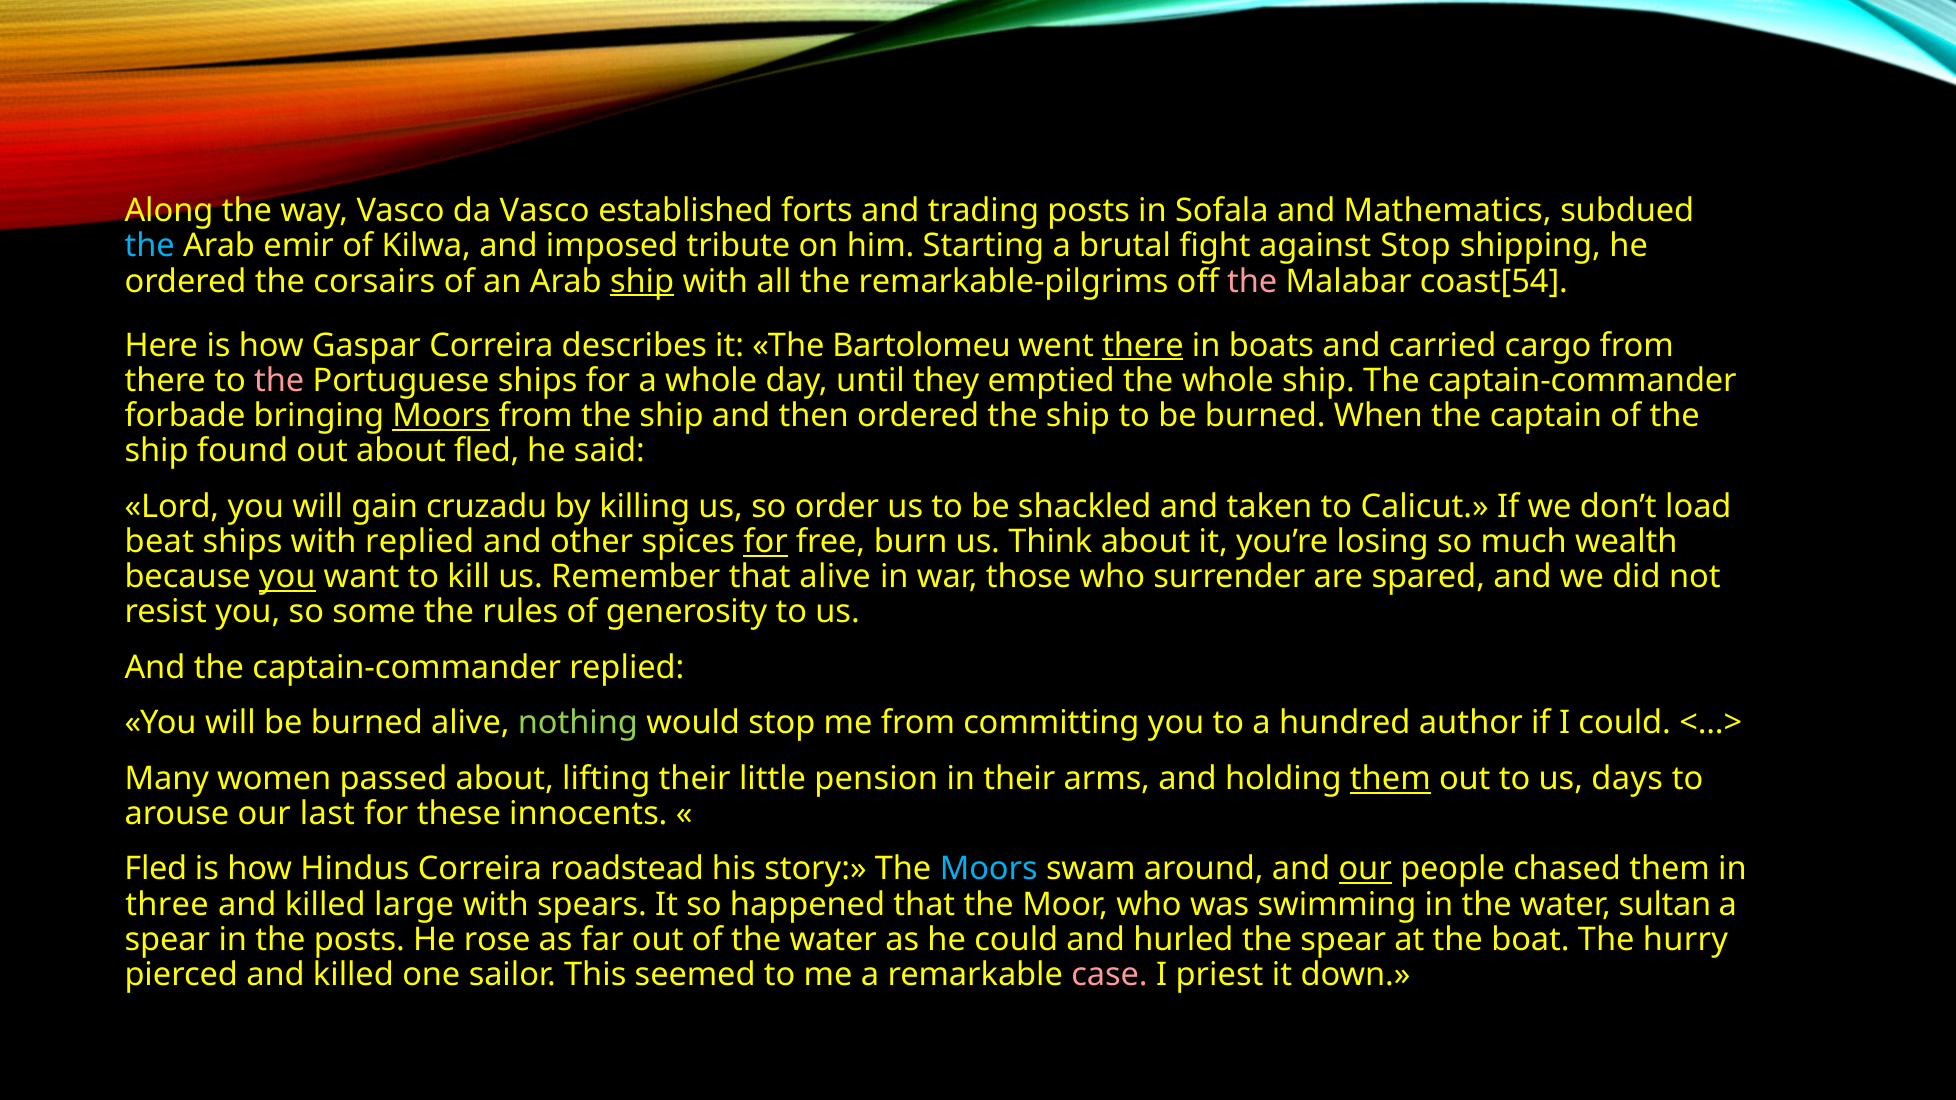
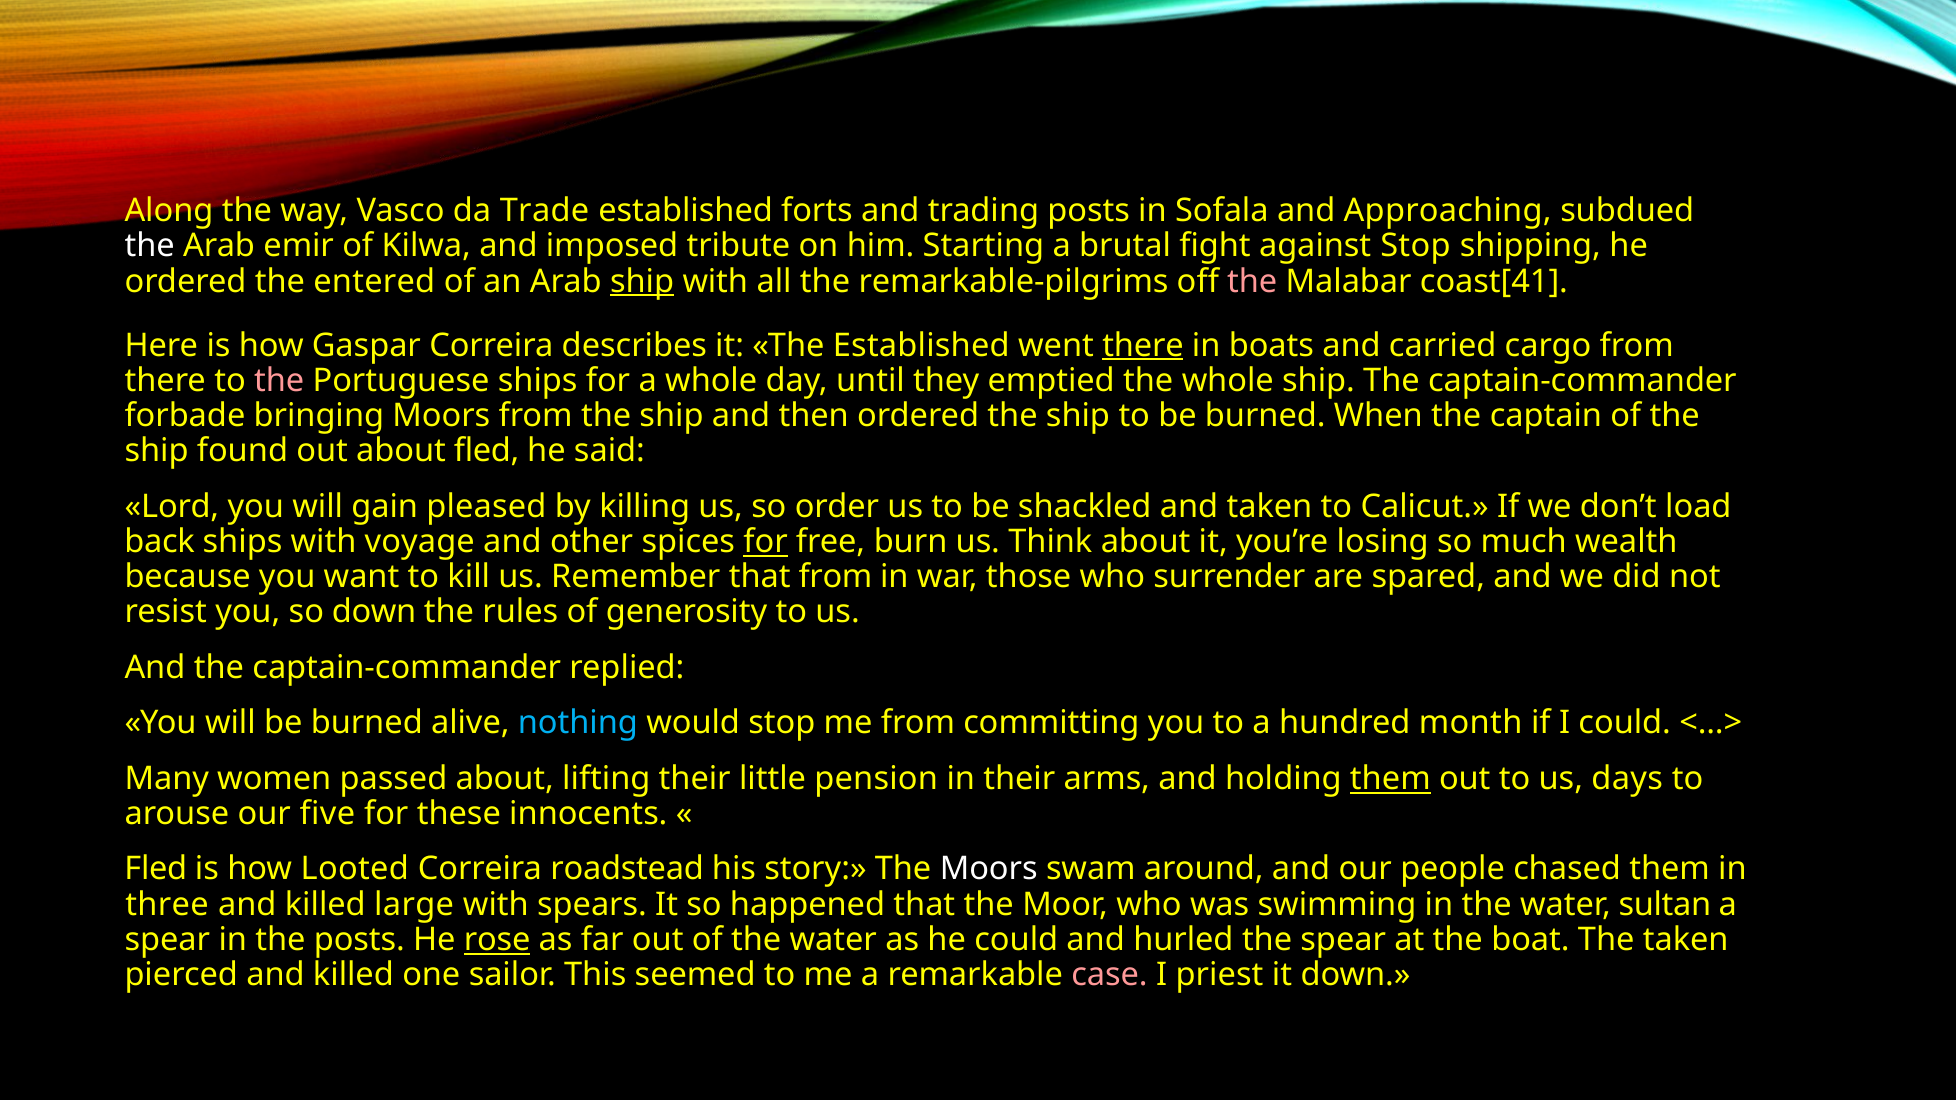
da Vasco: Vasco -> Trade
Mathematics: Mathematics -> Approaching
the at (150, 246) colour: light blue -> white
corsairs: corsairs -> entered
coast[54: coast[54 -> coast[41
The Bartolomeu: Bartolomeu -> Established
Moors at (441, 416) underline: present -> none
cruzadu: cruzadu -> pleased
beat: beat -> back
with replied: replied -> voyage
you at (287, 577) underline: present -> none
that alive: alive -> from
so some: some -> down
nothing colour: light green -> light blue
author: author -> month
last: last -> five
Hindus: Hindus -> Looted
Moors at (989, 869) colour: light blue -> white
our at (1365, 869) underline: present -> none
rose underline: none -> present
The hurry: hurry -> taken
